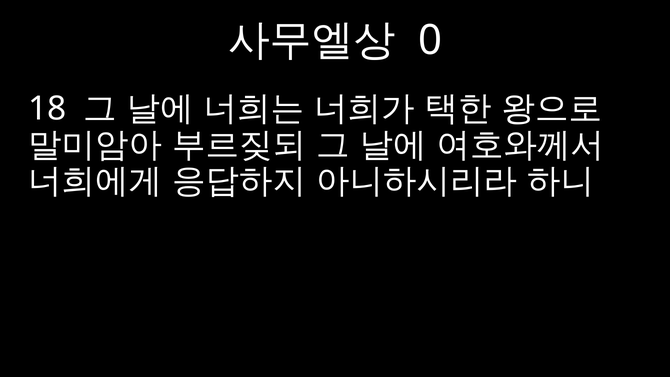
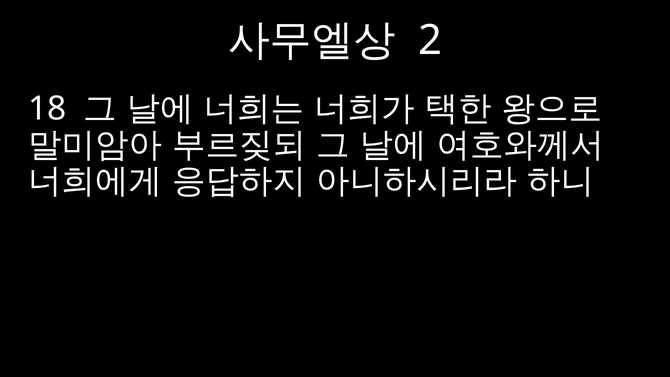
0: 0 -> 2
